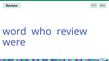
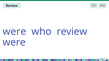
word at (14, 32): word -> were
